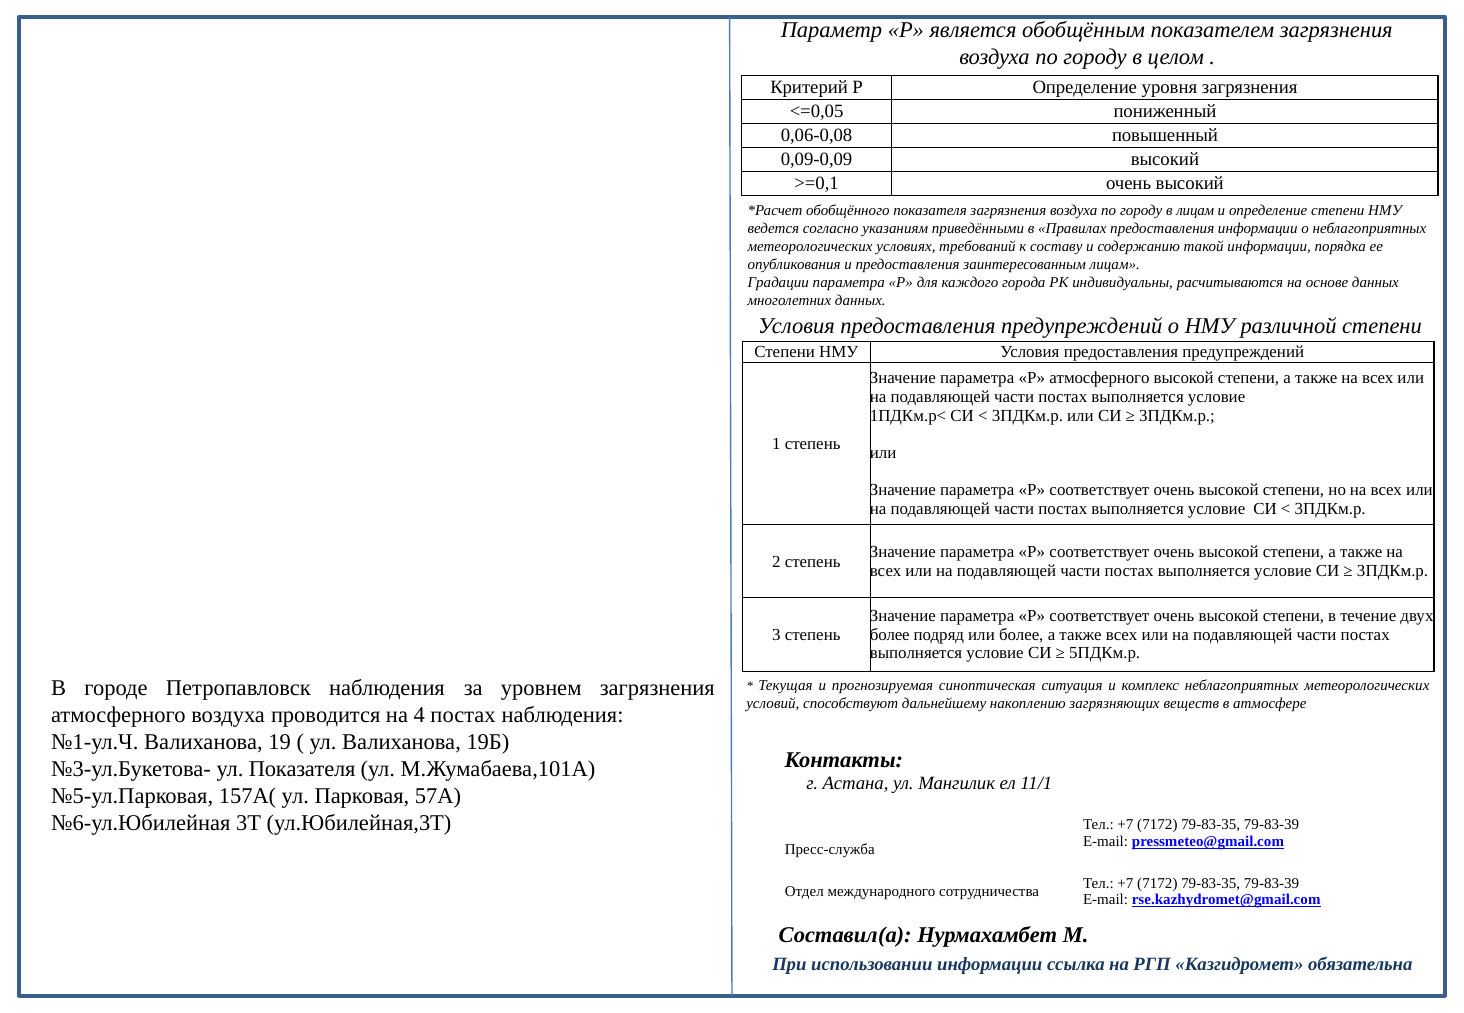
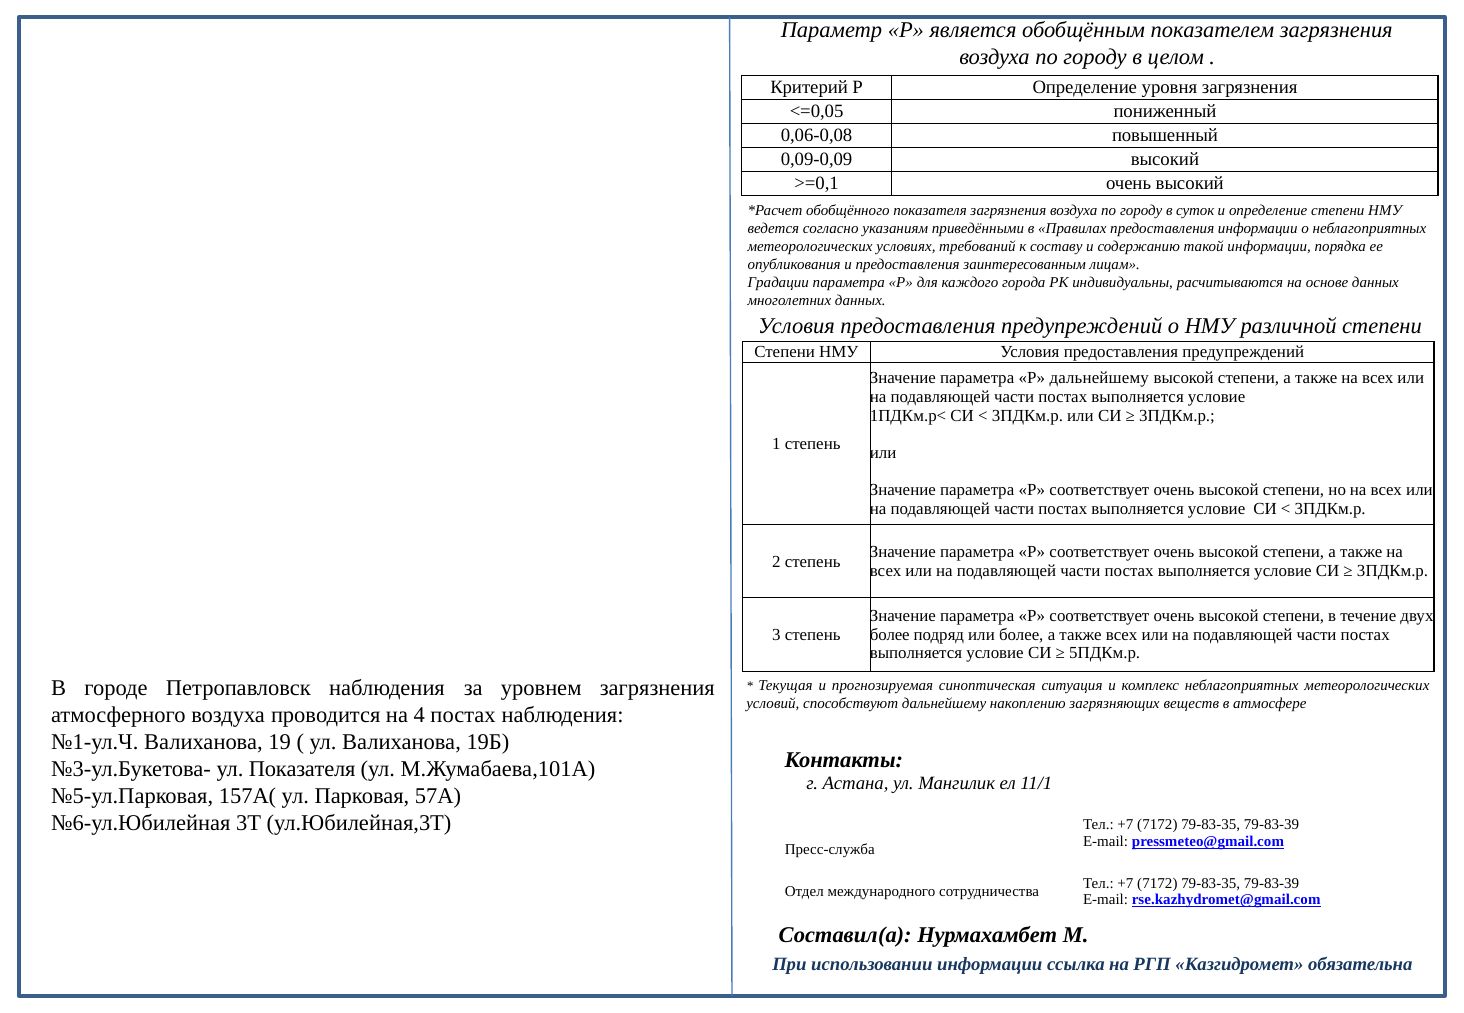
в лицам: лицам -> суток
Р атмосферного: атмосферного -> дальнейшему
